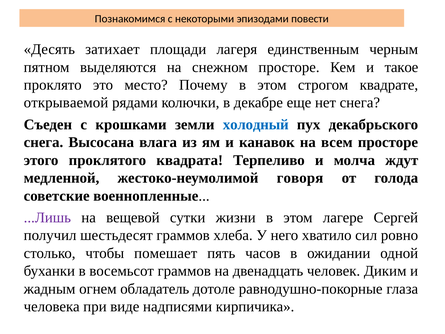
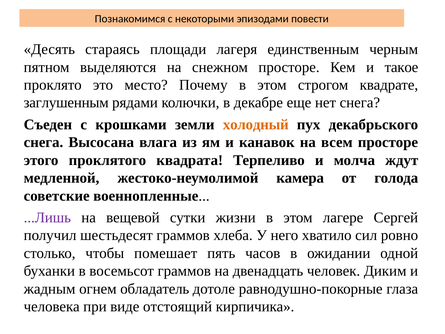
затихает: затихает -> стараясь
открываемой: открываемой -> заглушенным
холодный colour: blue -> orange
говоря: говоря -> камера
надписями: надписями -> отстоящий
